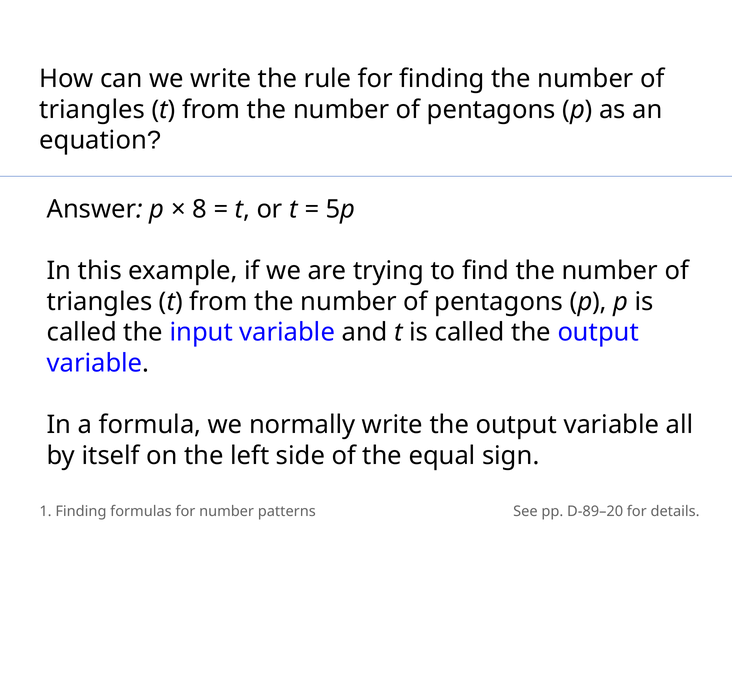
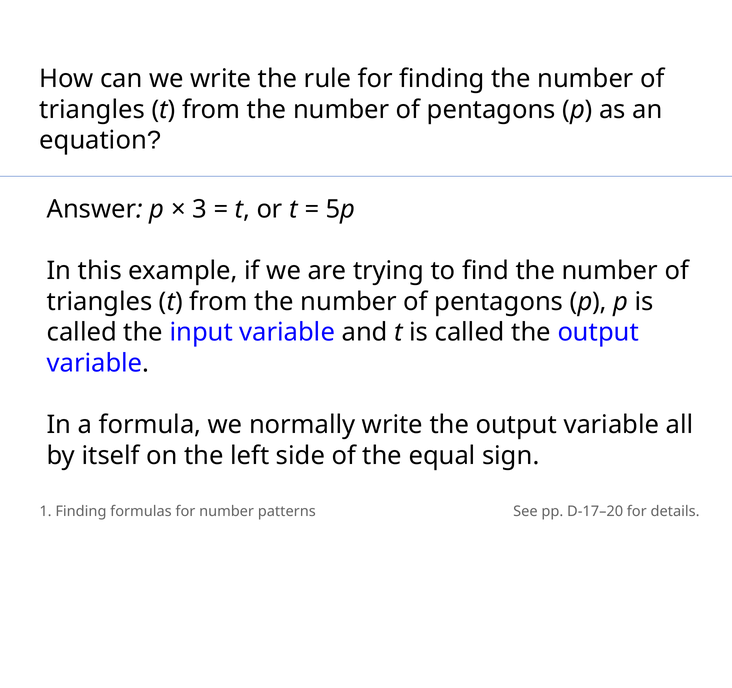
8: 8 -> 3
D-89–20: D-89–20 -> D-17–20
